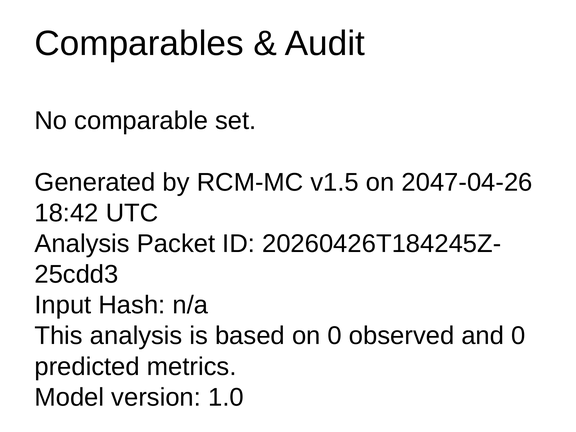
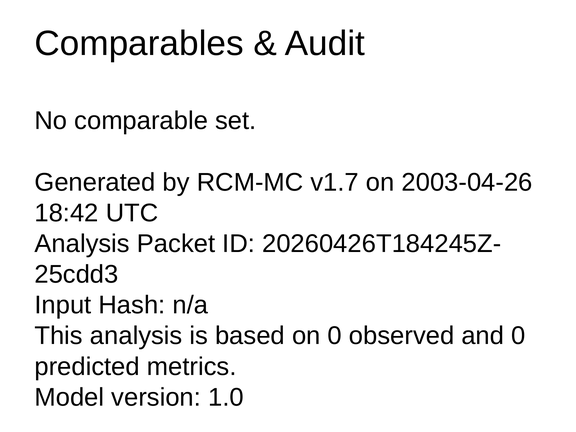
v1.5: v1.5 -> v1.7
2047-04-26: 2047-04-26 -> 2003-04-26
